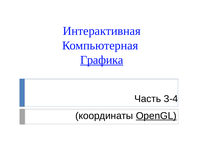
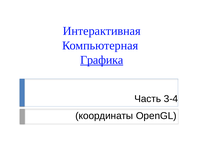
OpenGL underline: present -> none
